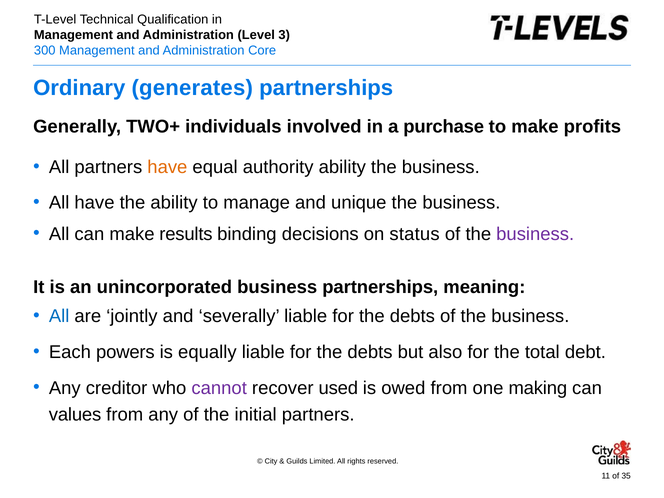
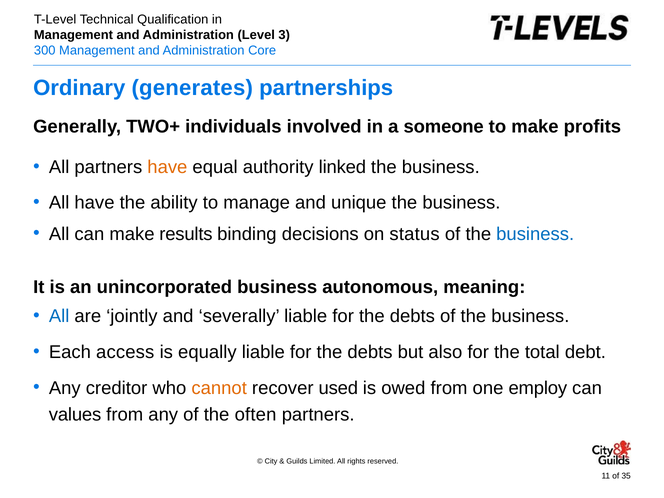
purchase: purchase -> someone
authority ability: ability -> linked
business at (535, 234) colour: purple -> blue
business partnerships: partnerships -> autonomous
powers: powers -> access
cannot colour: purple -> orange
making: making -> employ
initial: initial -> often
